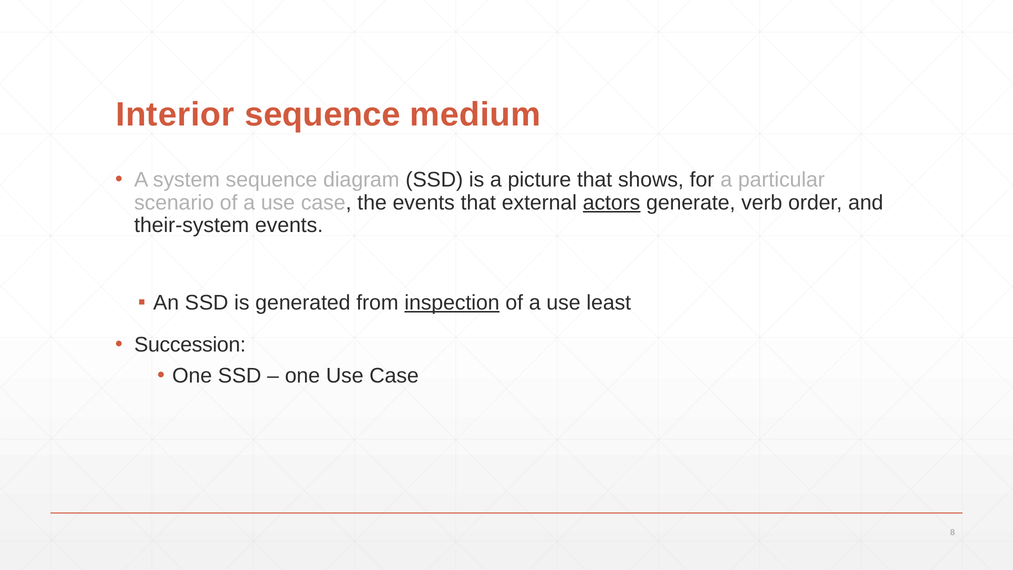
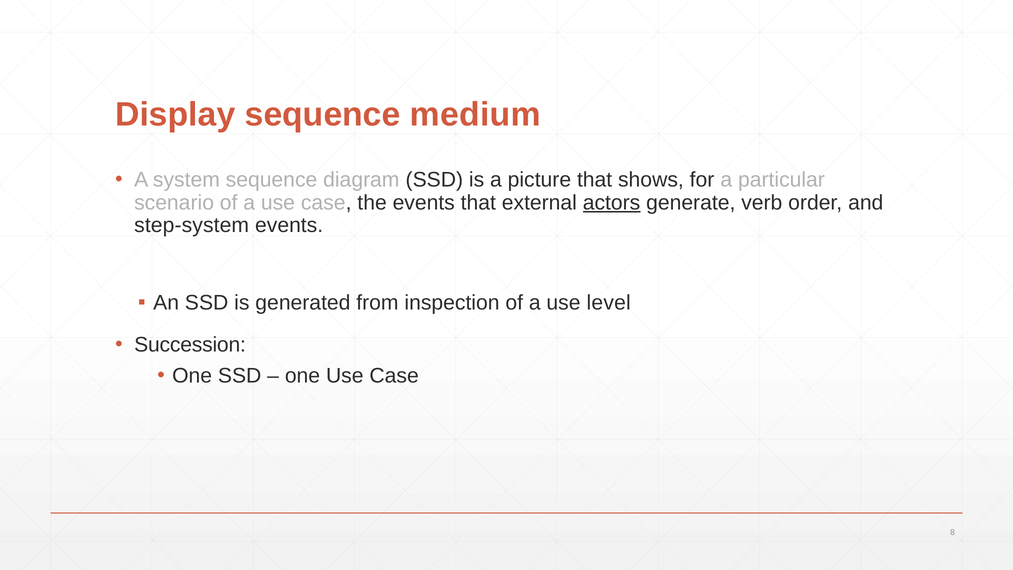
Interior: Interior -> Display
their-system: their-system -> step-system
inspection underline: present -> none
least: least -> level
